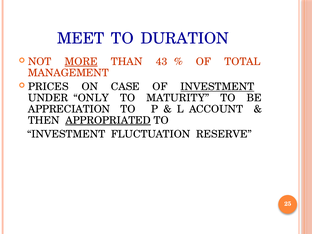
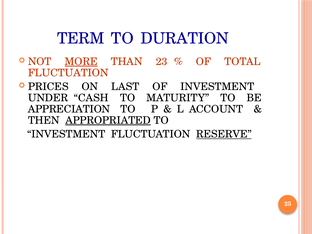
MEET: MEET -> TERM
43: 43 -> 23
MANAGEMENT at (68, 73): MANAGEMENT -> FLUCTUATION
CASE: CASE -> LAST
INVESTMENT at (217, 87) underline: present -> none
ONLY: ONLY -> CASH
RESERVE underline: none -> present
